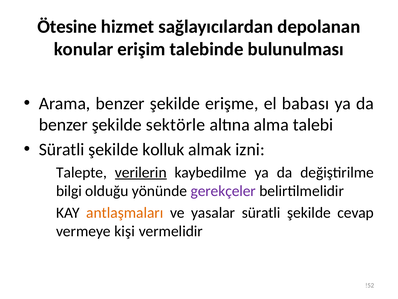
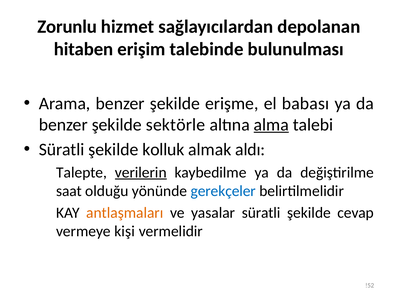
Ötesine: Ötesine -> Zorunlu
konular: konular -> hitaben
alma underline: none -> present
izni: izni -> aldı
bilgi: bilgi -> saat
gerekçeler colour: purple -> blue
